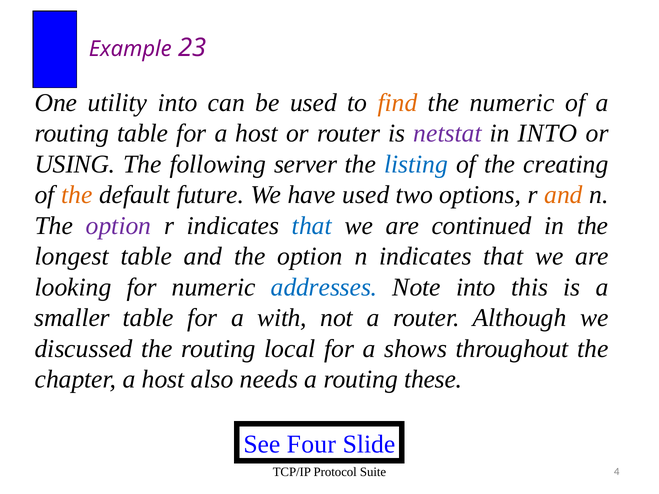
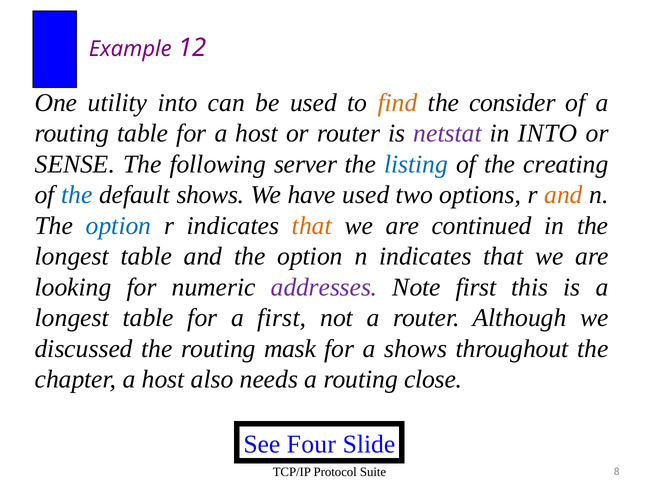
23: 23 -> 12
the numeric: numeric -> consider
USING: USING -> SENSE
the at (77, 195) colour: orange -> blue
default future: future -> shows
option at (119, 226) colour: purple -> blue
that at (312, 226) colour: blue -> orange
addresses colour: blue -> purple
Note into: into -> first
smaller at (72, 318): smaller -> longest
a with: with -> first
local: local -> mask
these: these -> close
4: 4 -> 8
